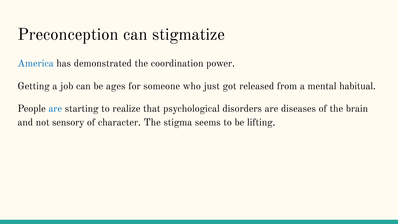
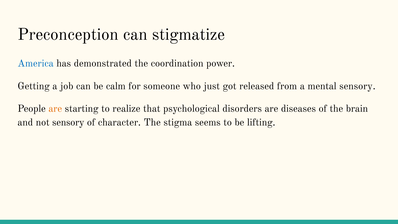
ages: ages -> calm
mental habitual: habitual -> sensory
are at (55, 109) colour: blue -> orange
